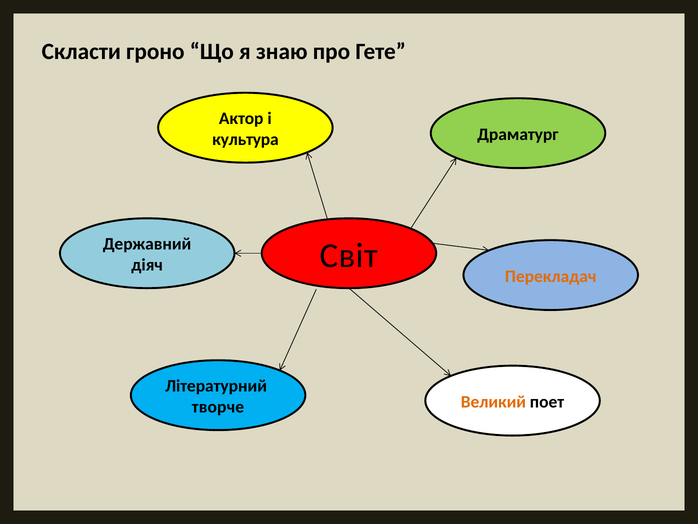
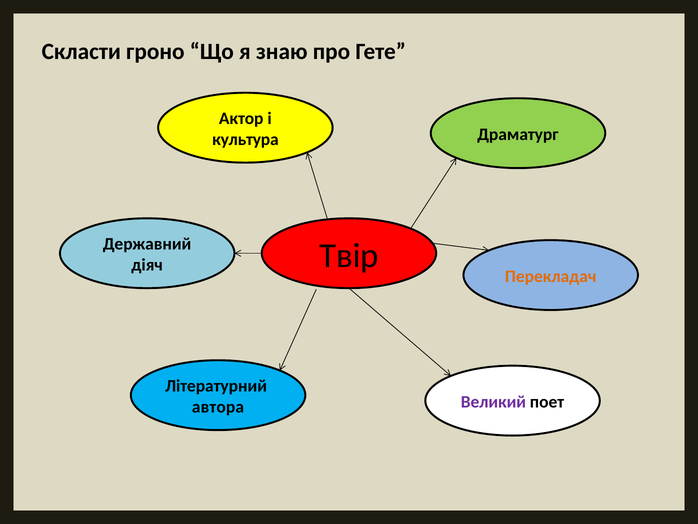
Світ: Світ -> Твір
Великий colour: orange -> purple
творче: творче -> автора
